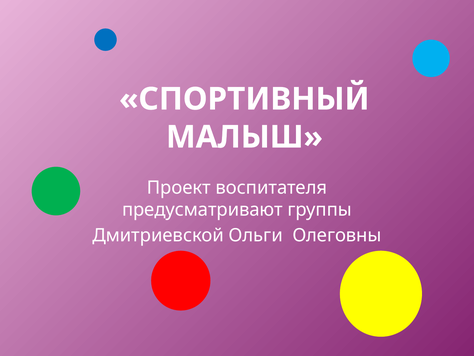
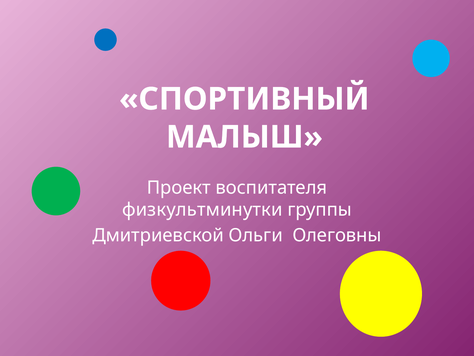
предусматривают: предусматривают -> физкультминутки
